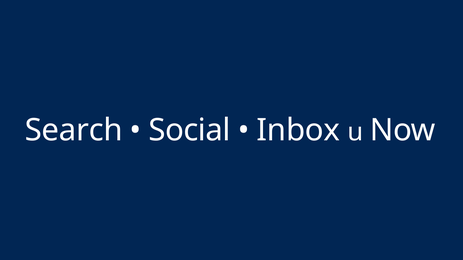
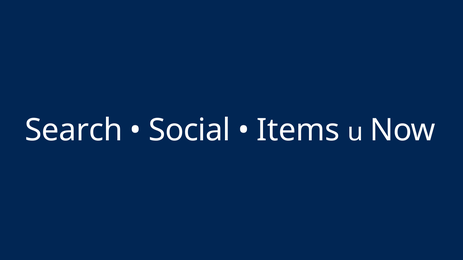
Inbox: Inbox -> Items
